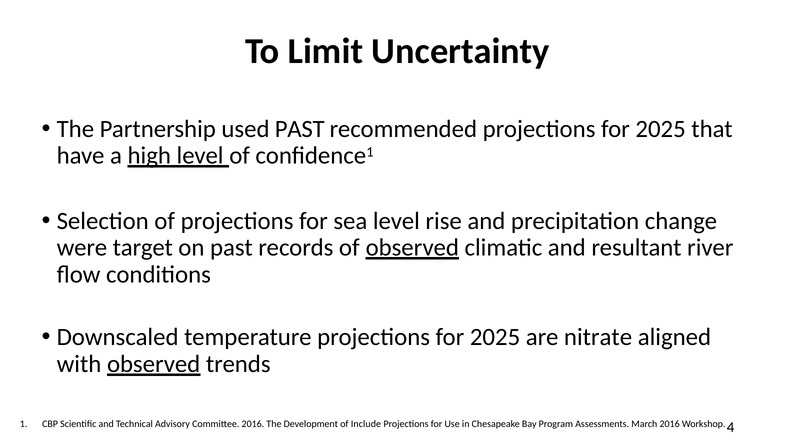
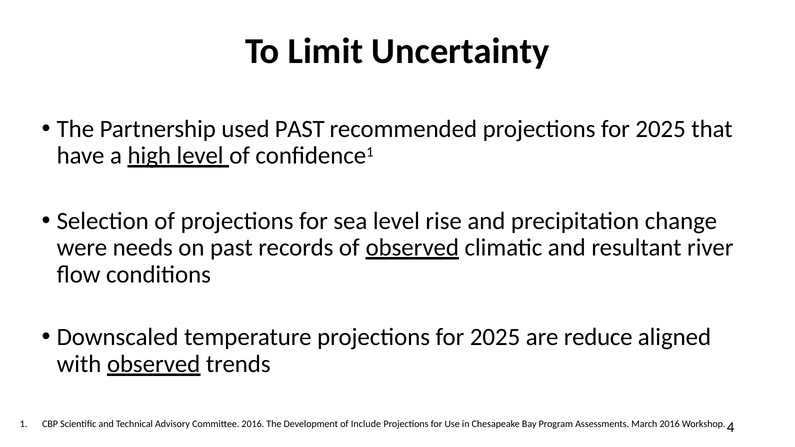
target: target -> needs
nitrate: nitrate -> reduce
